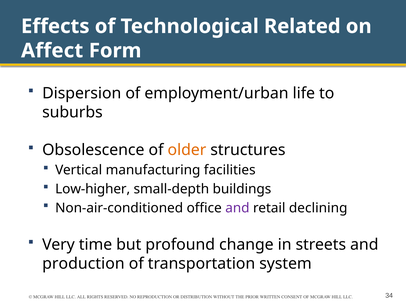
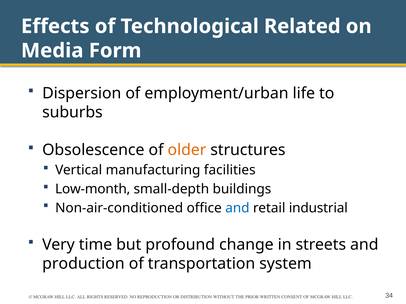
Affect: Affect -> Media
Low-higher: Low-higher -> Low-month
and at (237, 208) colour: purple -> blue
declining: declining -> industrial
